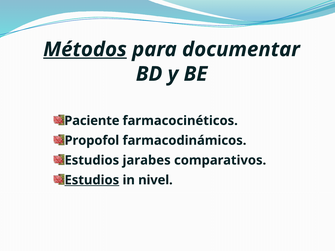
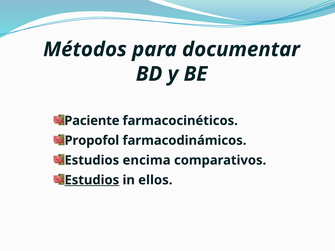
Métodos underline: present -> none
jarabes: jarabes -> encima
nivel: nivel -> ellos
